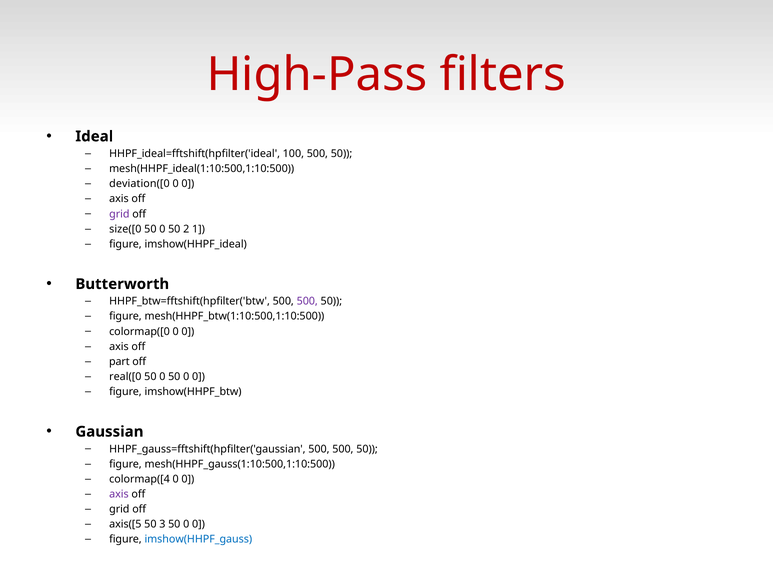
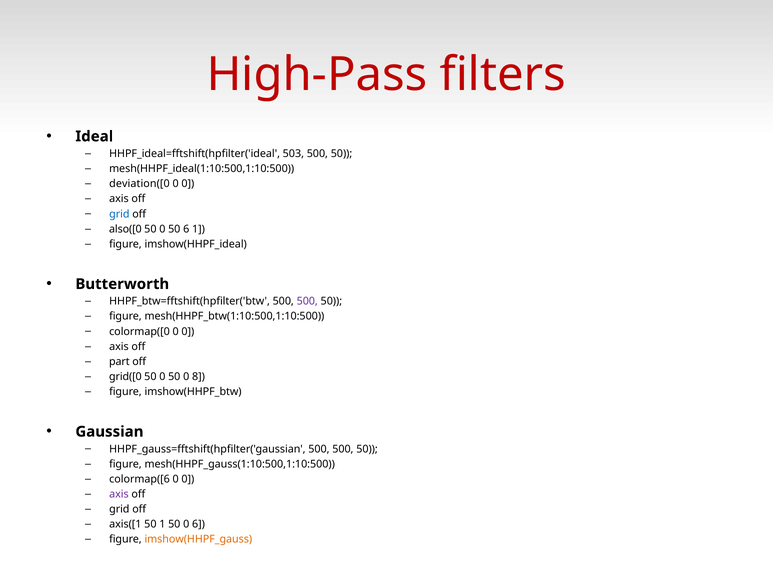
100: 100 -> 503
grid at (119, 214) colour: purple -> blue
size([0: size([0 -> also([0
50 2: 2 -> 6
real([0: real([0 -> grid([0
0 50 0 0: 0 -> 8
colormap([4: colormap([4 -> colormap([6
axis([5: axis([5 -> axis([1
50 3: 3 -> 1
0 at (199, 524): 0 -> 6
imshow(HHPF_gauss colour: blue -> orange
